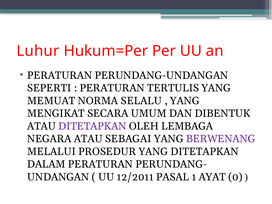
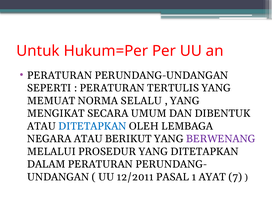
Luhur: Luhur -> Untuk
DITETAPKAN at (92, 126) colour: purple -> blue
SEBAGAI: SEBAGAI -> BERIKUT
0: 0 -> 7
